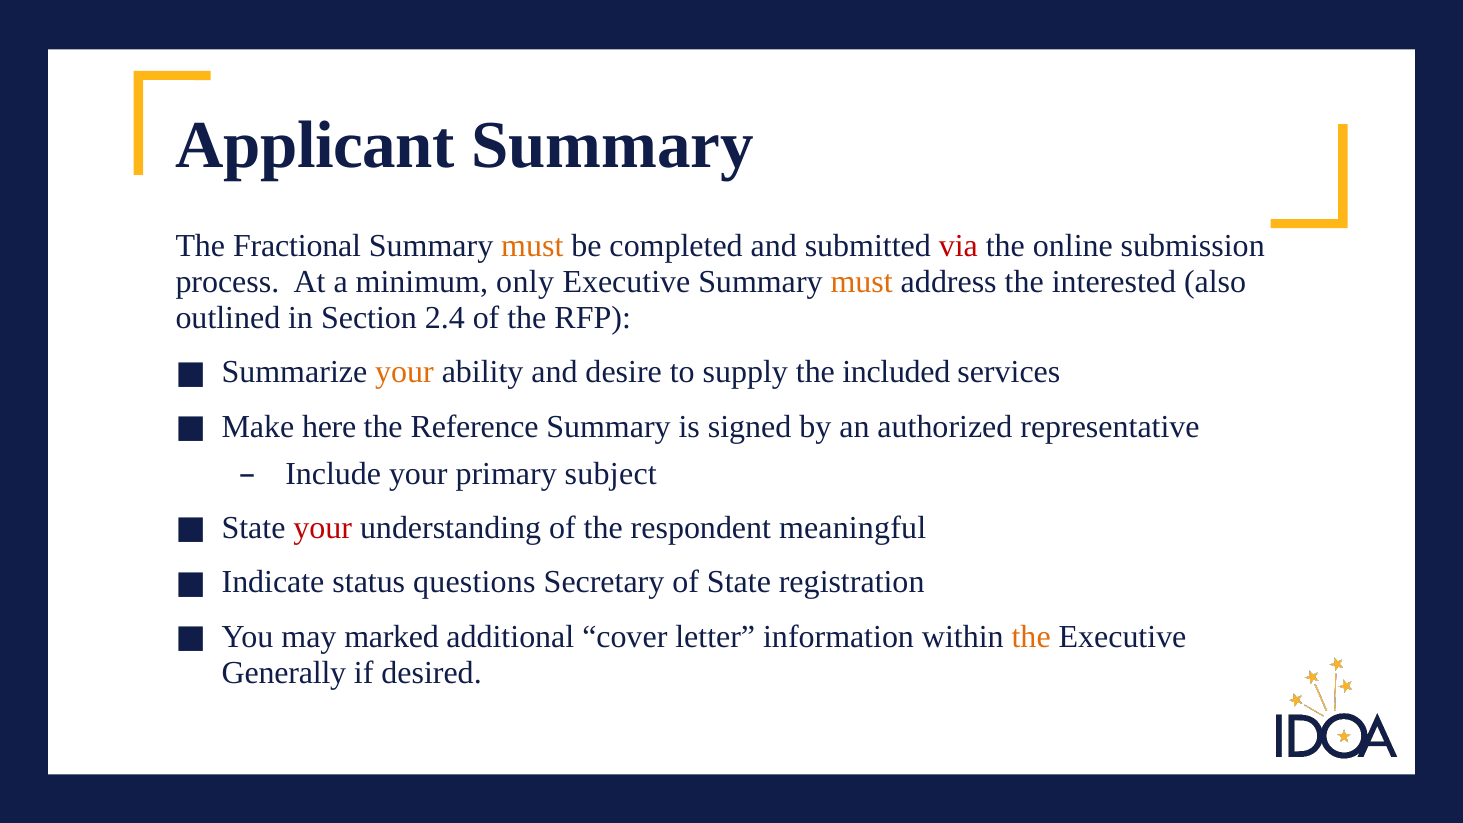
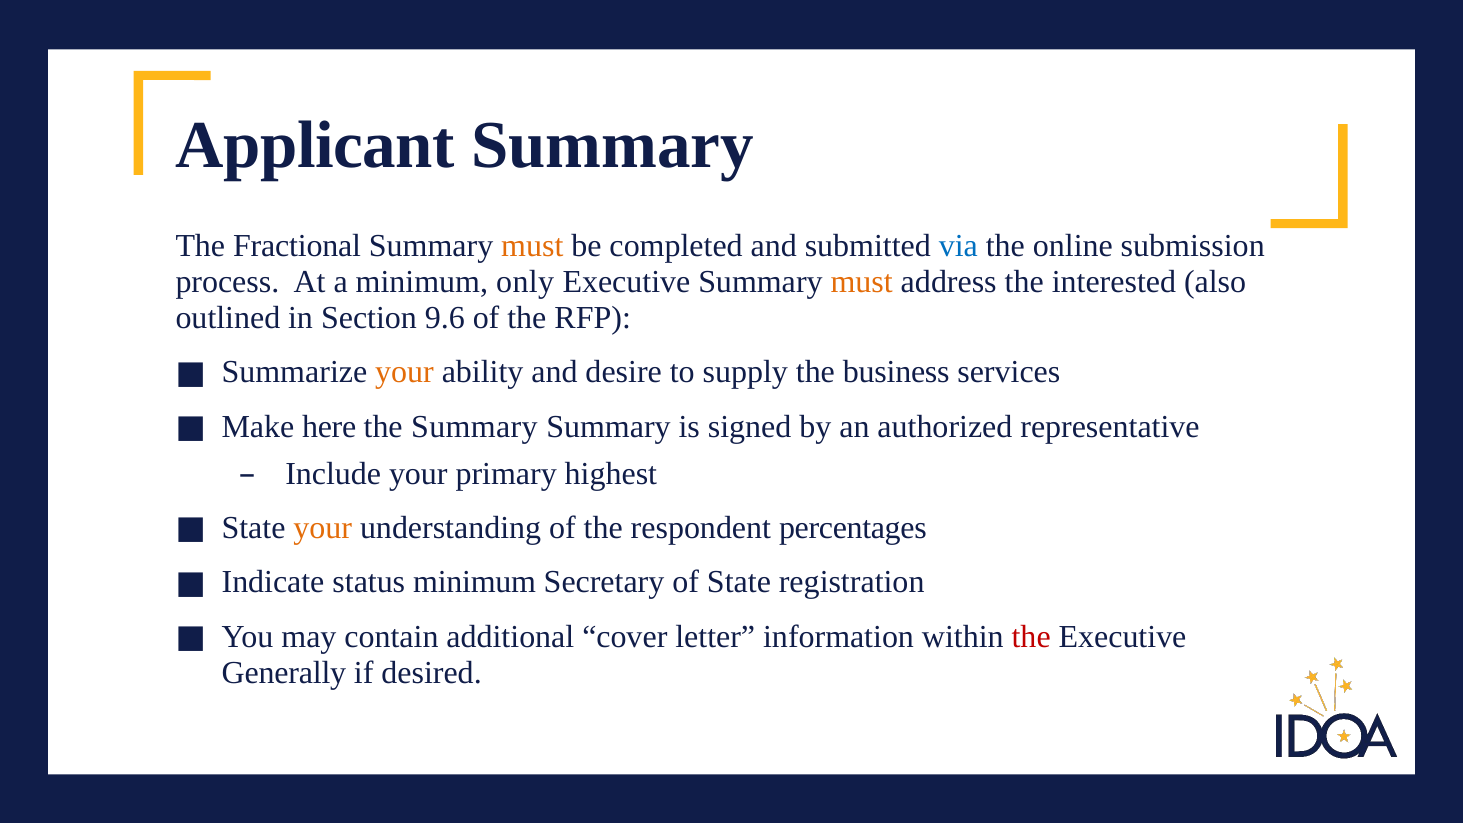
via colour: red -> blue
2.4: 2.4 -> 9.6
included: included -> business
the Reference: Reference -> Summary
subject: subject -> highest
your at (323, 528) colour: red -> orange
meaningful: meaningful -> percentages
status questions: questions -> minimum
marked: marked -> contain
the at (1031, 637) colour: orange -> red
